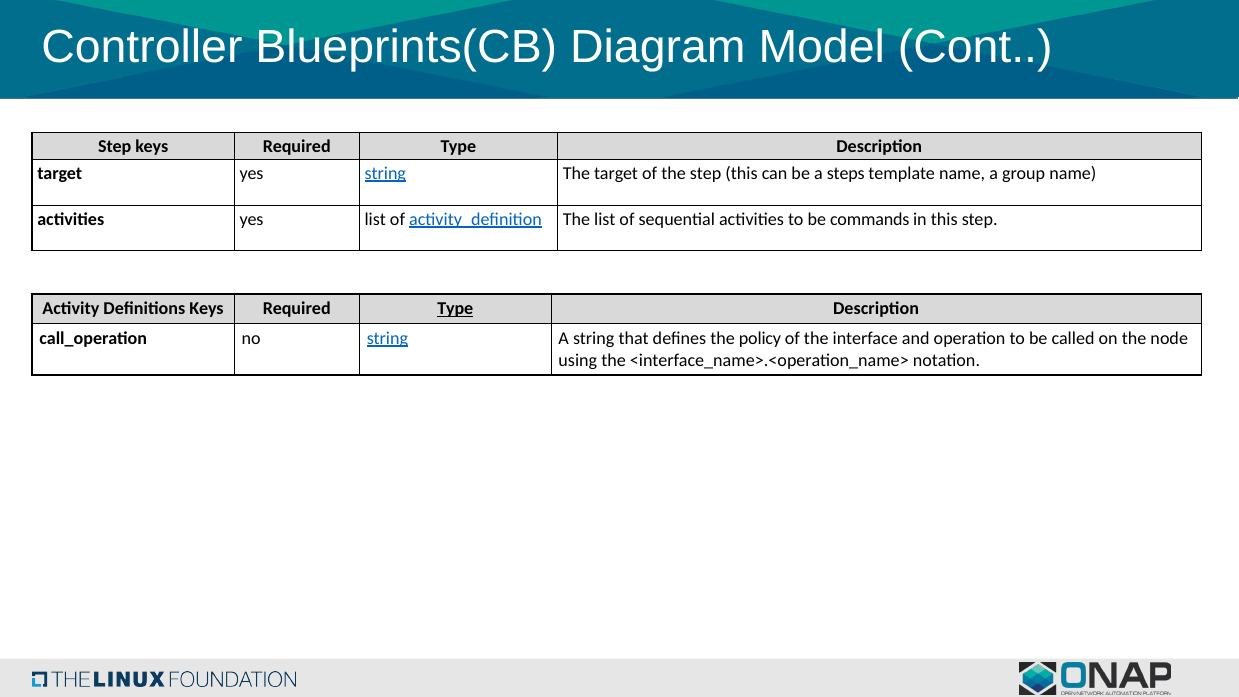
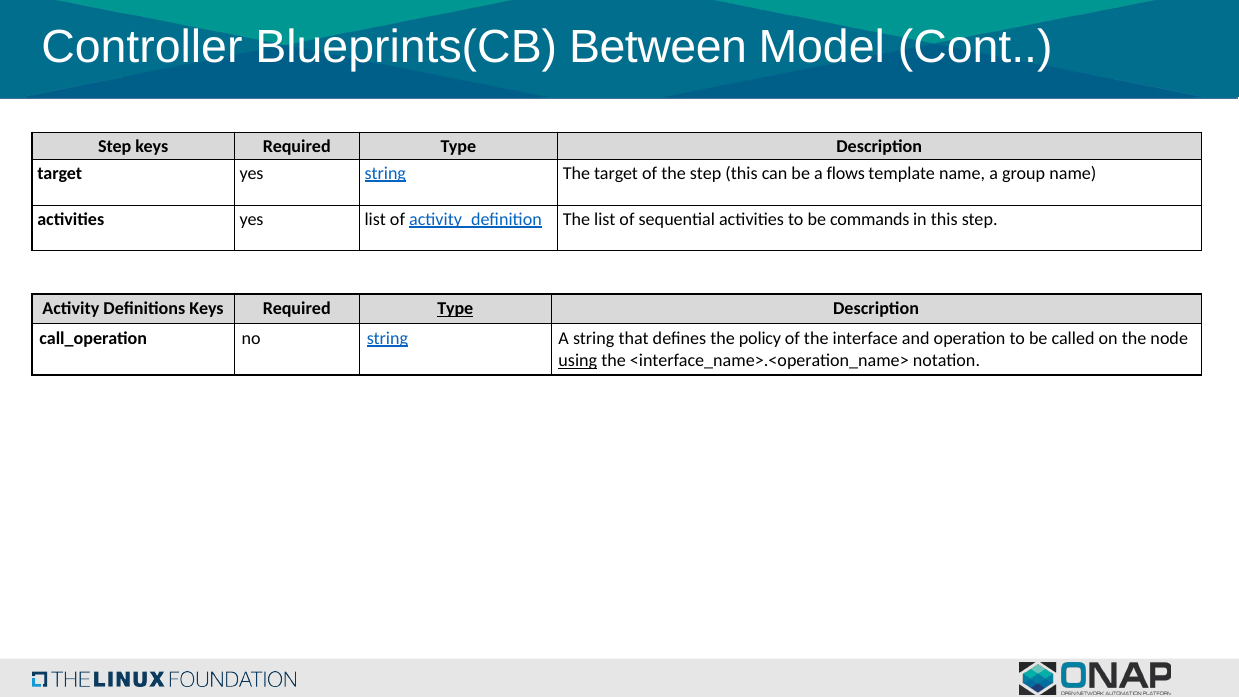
Diagram: Diagram -> Between
steps: steps -> flows
using underline: none -> present
